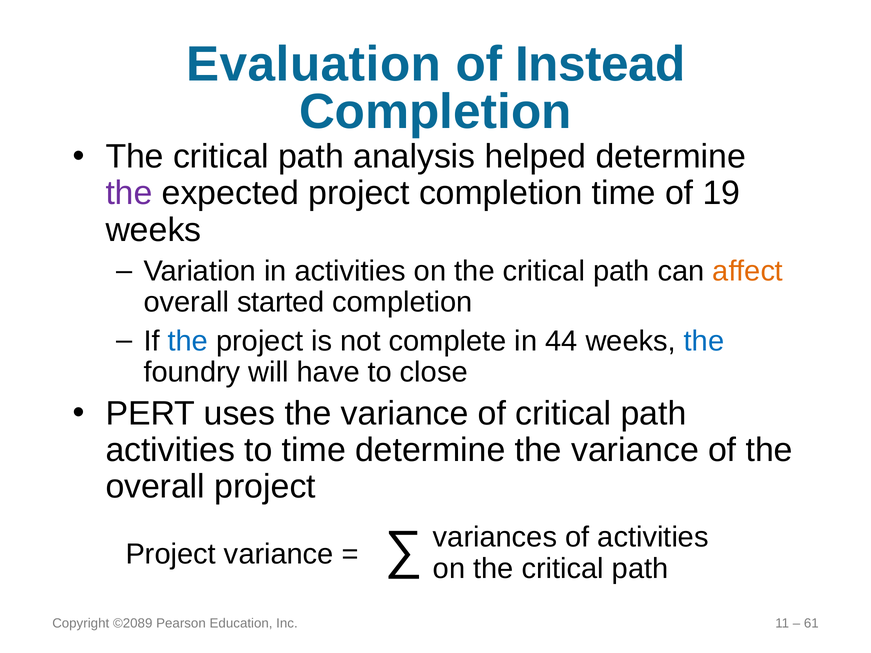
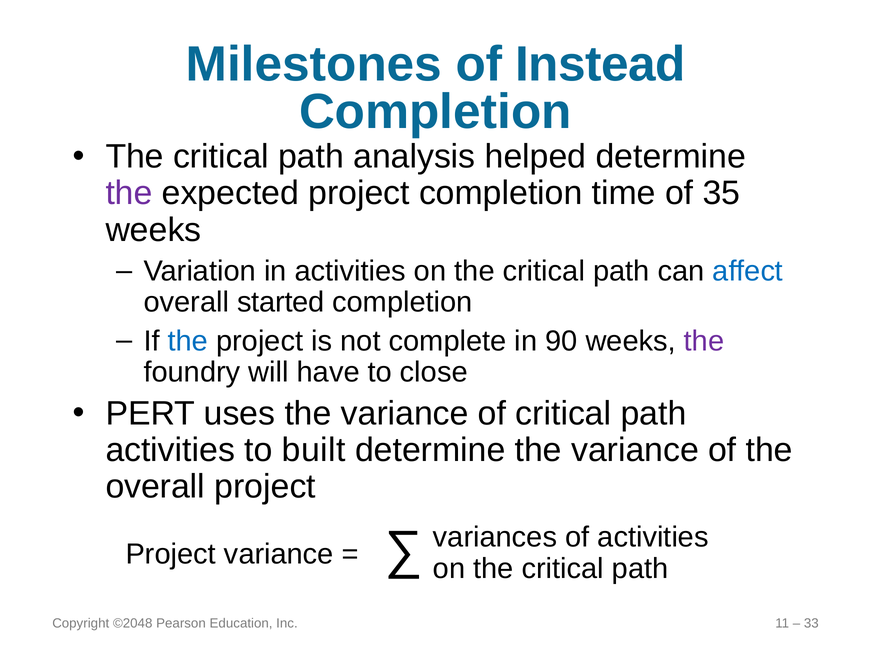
Evaluation: Evaluation -> Milestones
19: 19 -> 35
affect colour: orange -> blue
44: 44 -> 90
the at (704, 341) colour: blue -> purple
to time: time -> built
©2089: ©2089 -> ©2048
61: 61 -> 33
